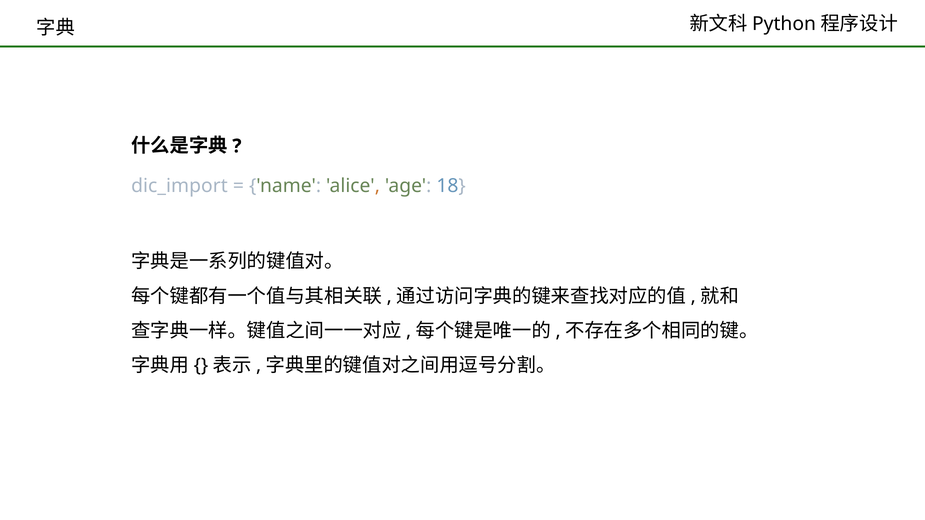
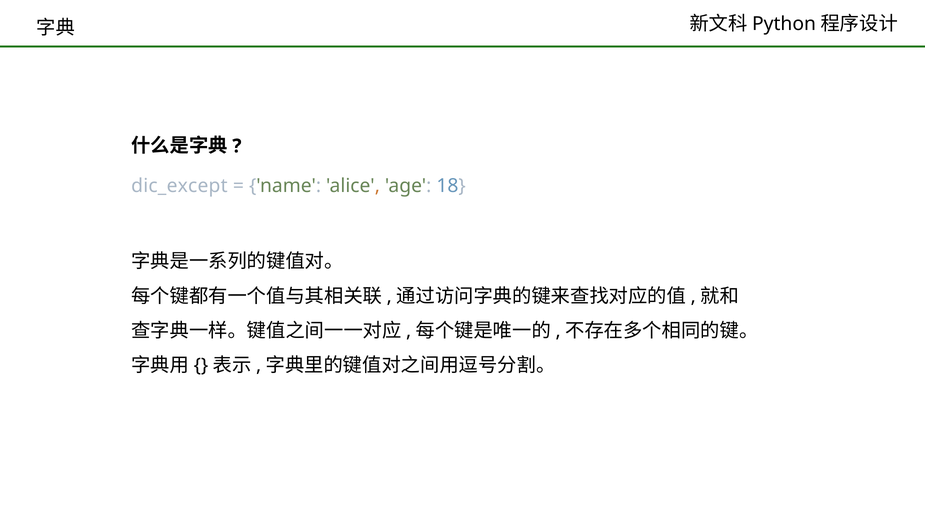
dic_import: dic_import -> dic_except
